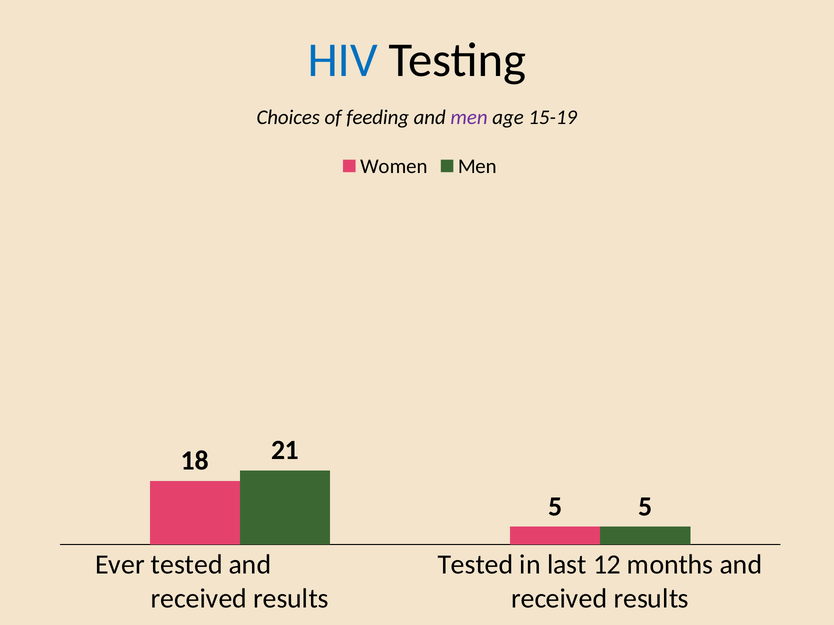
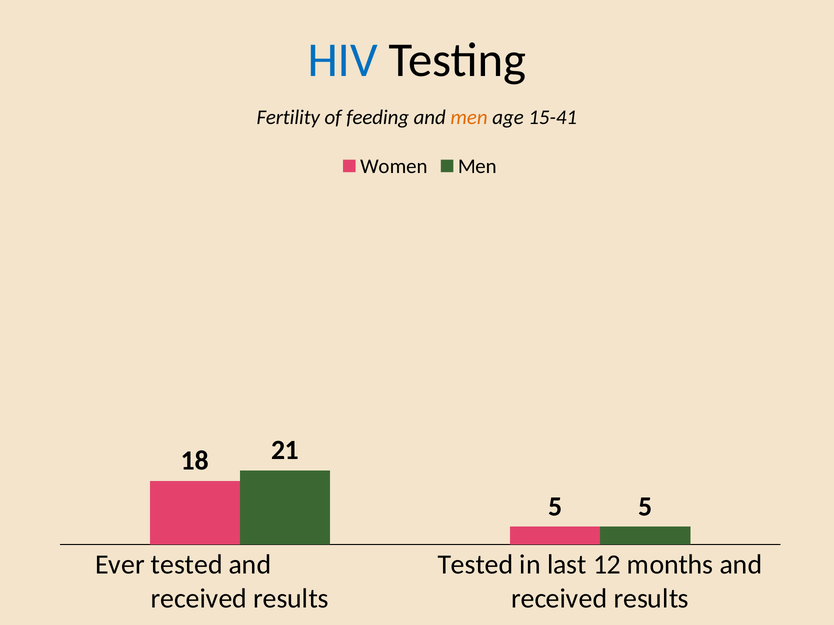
Choices: Choices -> Fertility
men at (469, 118) colour: purple -> orange
15-19: 15-19 -> 15-41
